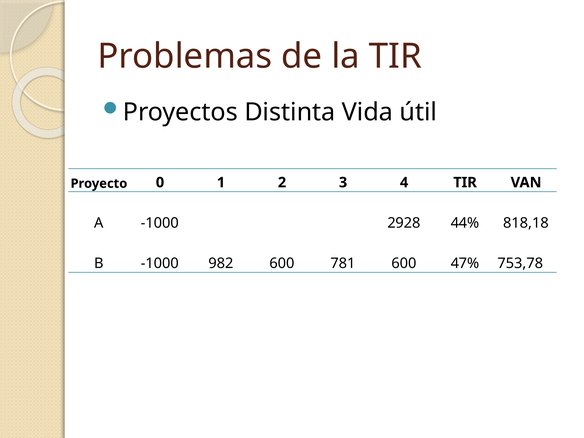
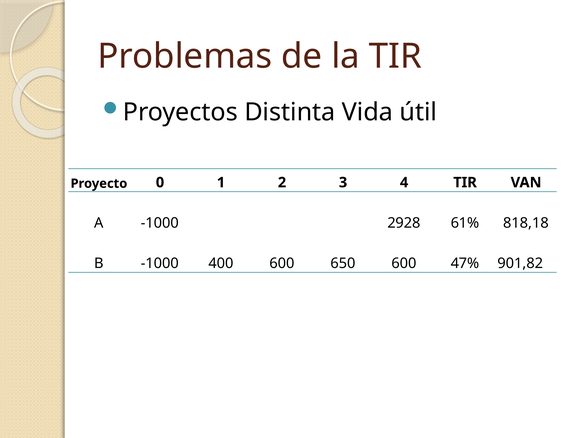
44%: 44% -> 61%
982: 982 -> 400
781: 781 -> 650
753,78: 753,78 -> 901,82
